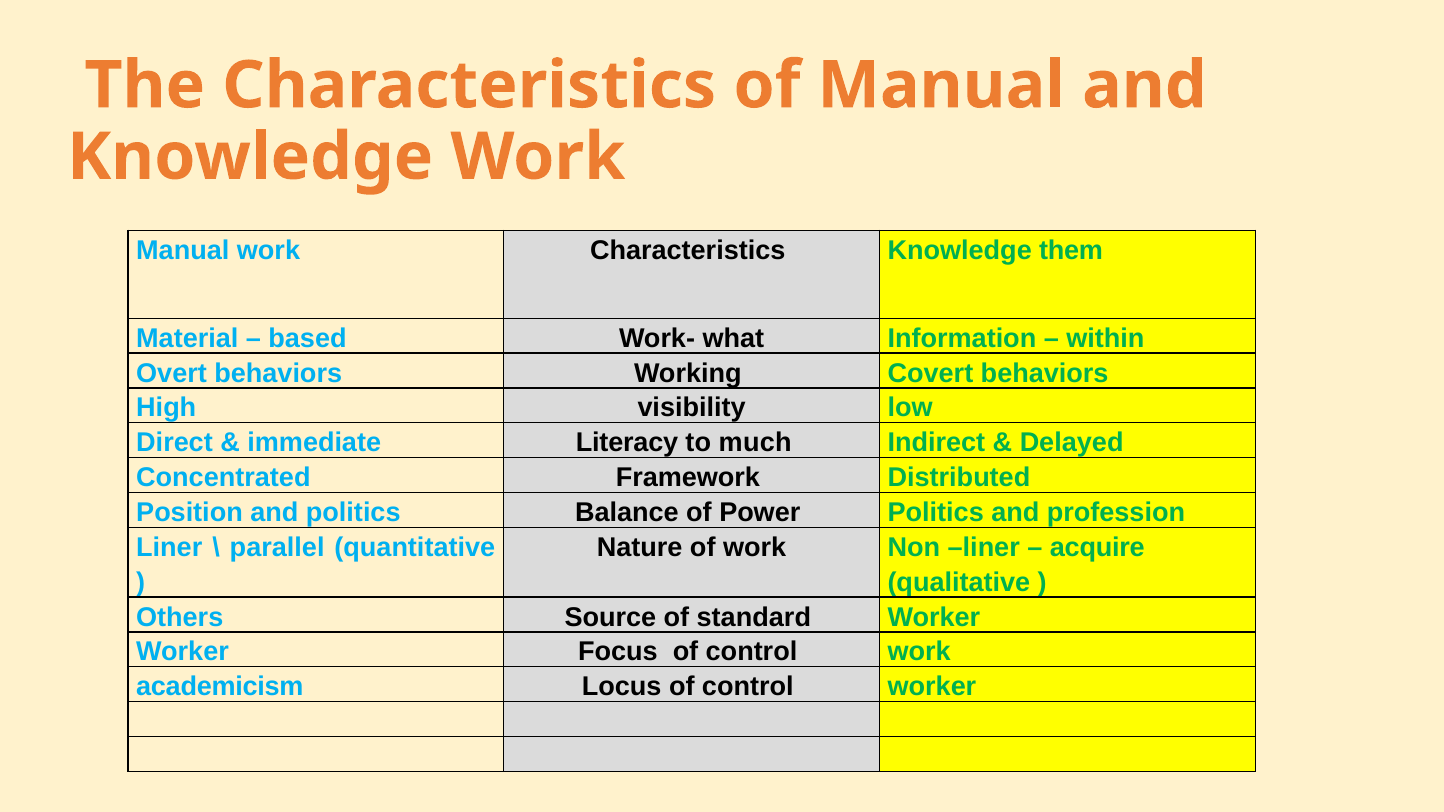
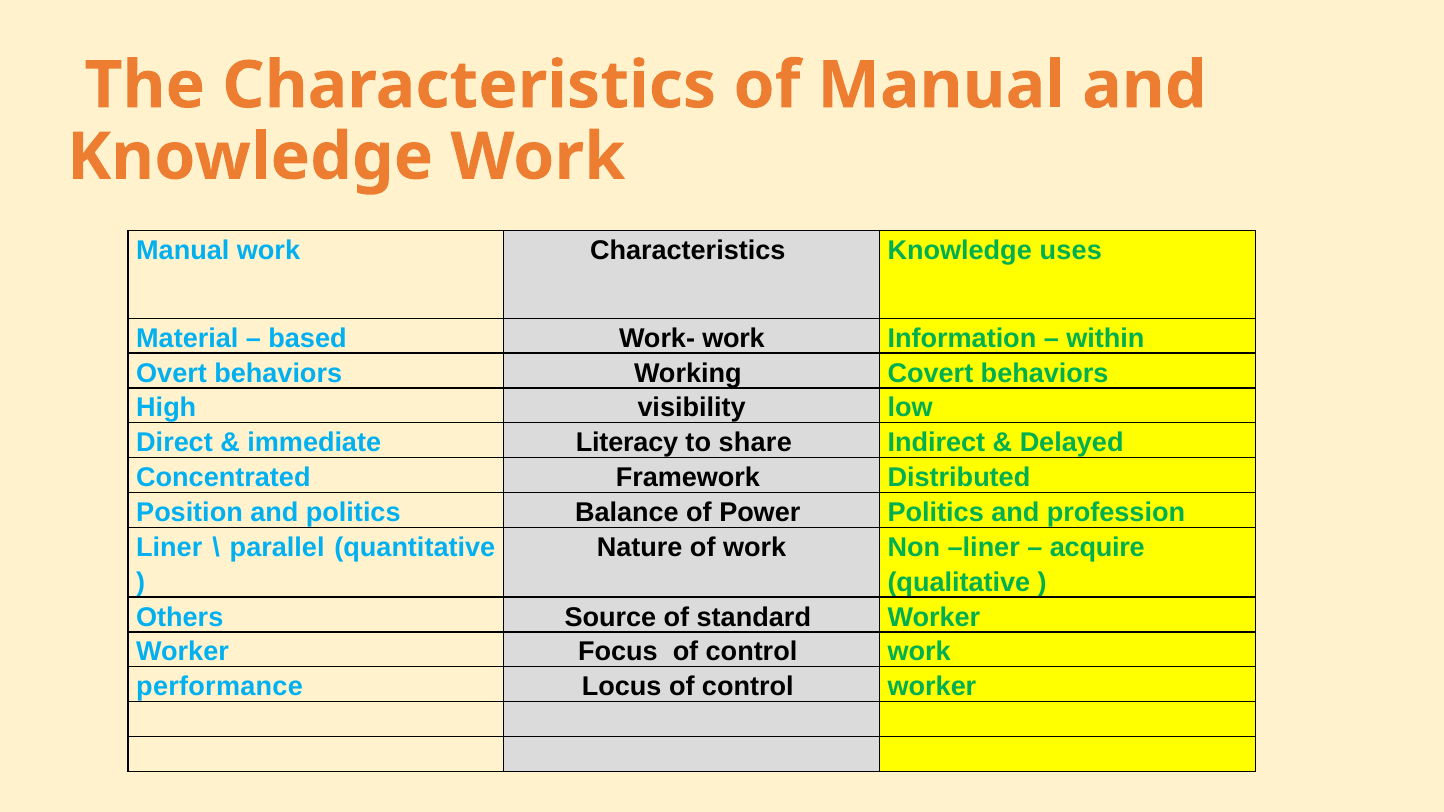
them: them -> uses
Work- what: what -> work
much: much -> share
academicism: academicism -> performance
